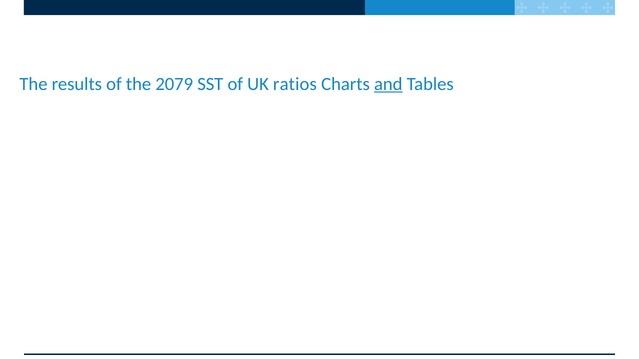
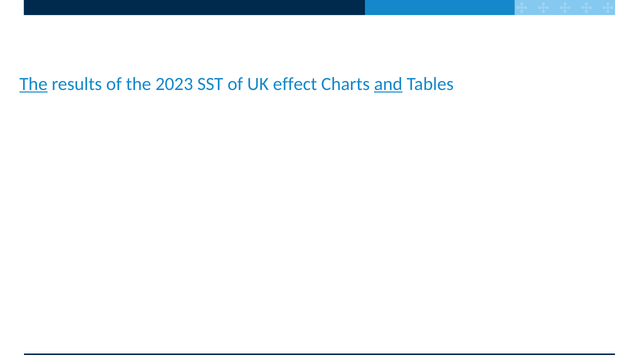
The at (33, 84) underline: none -> present
2079: 2079 -> 2023
ratios: ratios -> effect
